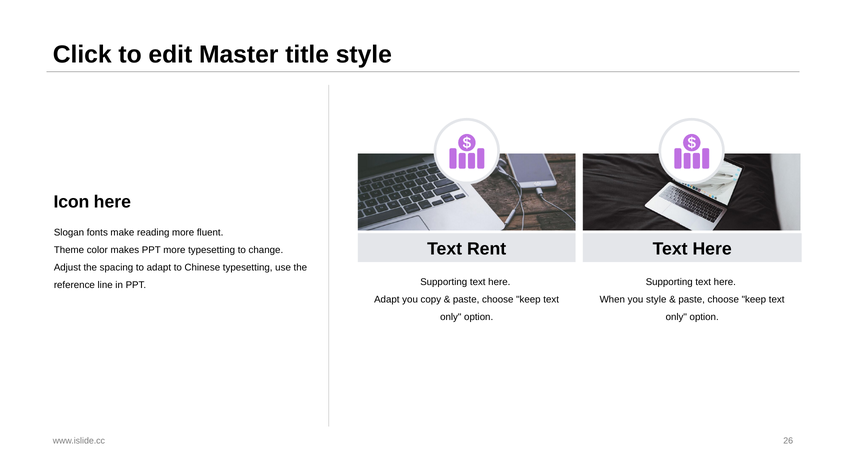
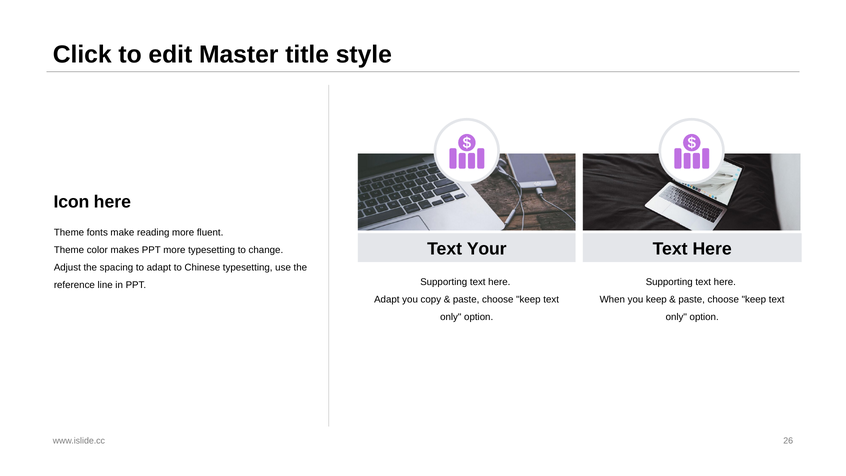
Slogan at (69, 233): Slogan -> Theme
Rent: Rent -> Your
you style: style -> keep
